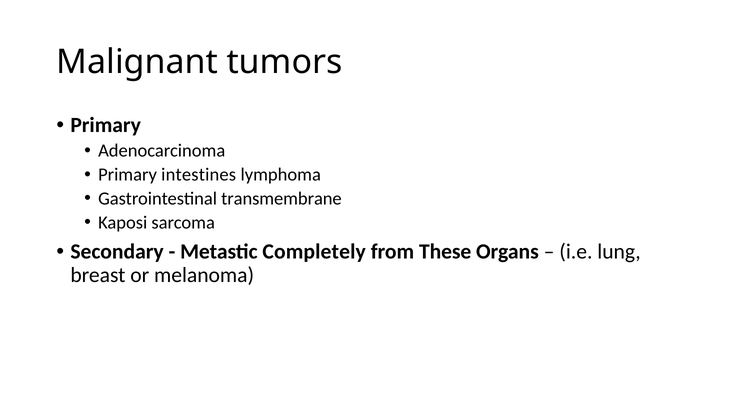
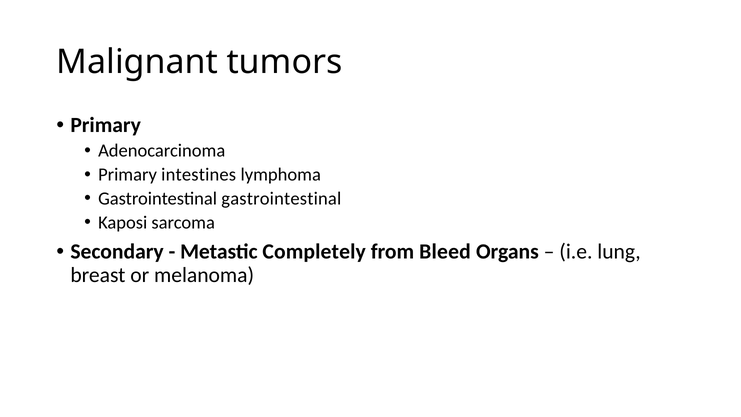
Gastrointestinal transmembrane: transmembrane -> gastrointestinal
These: These -> Bleed
